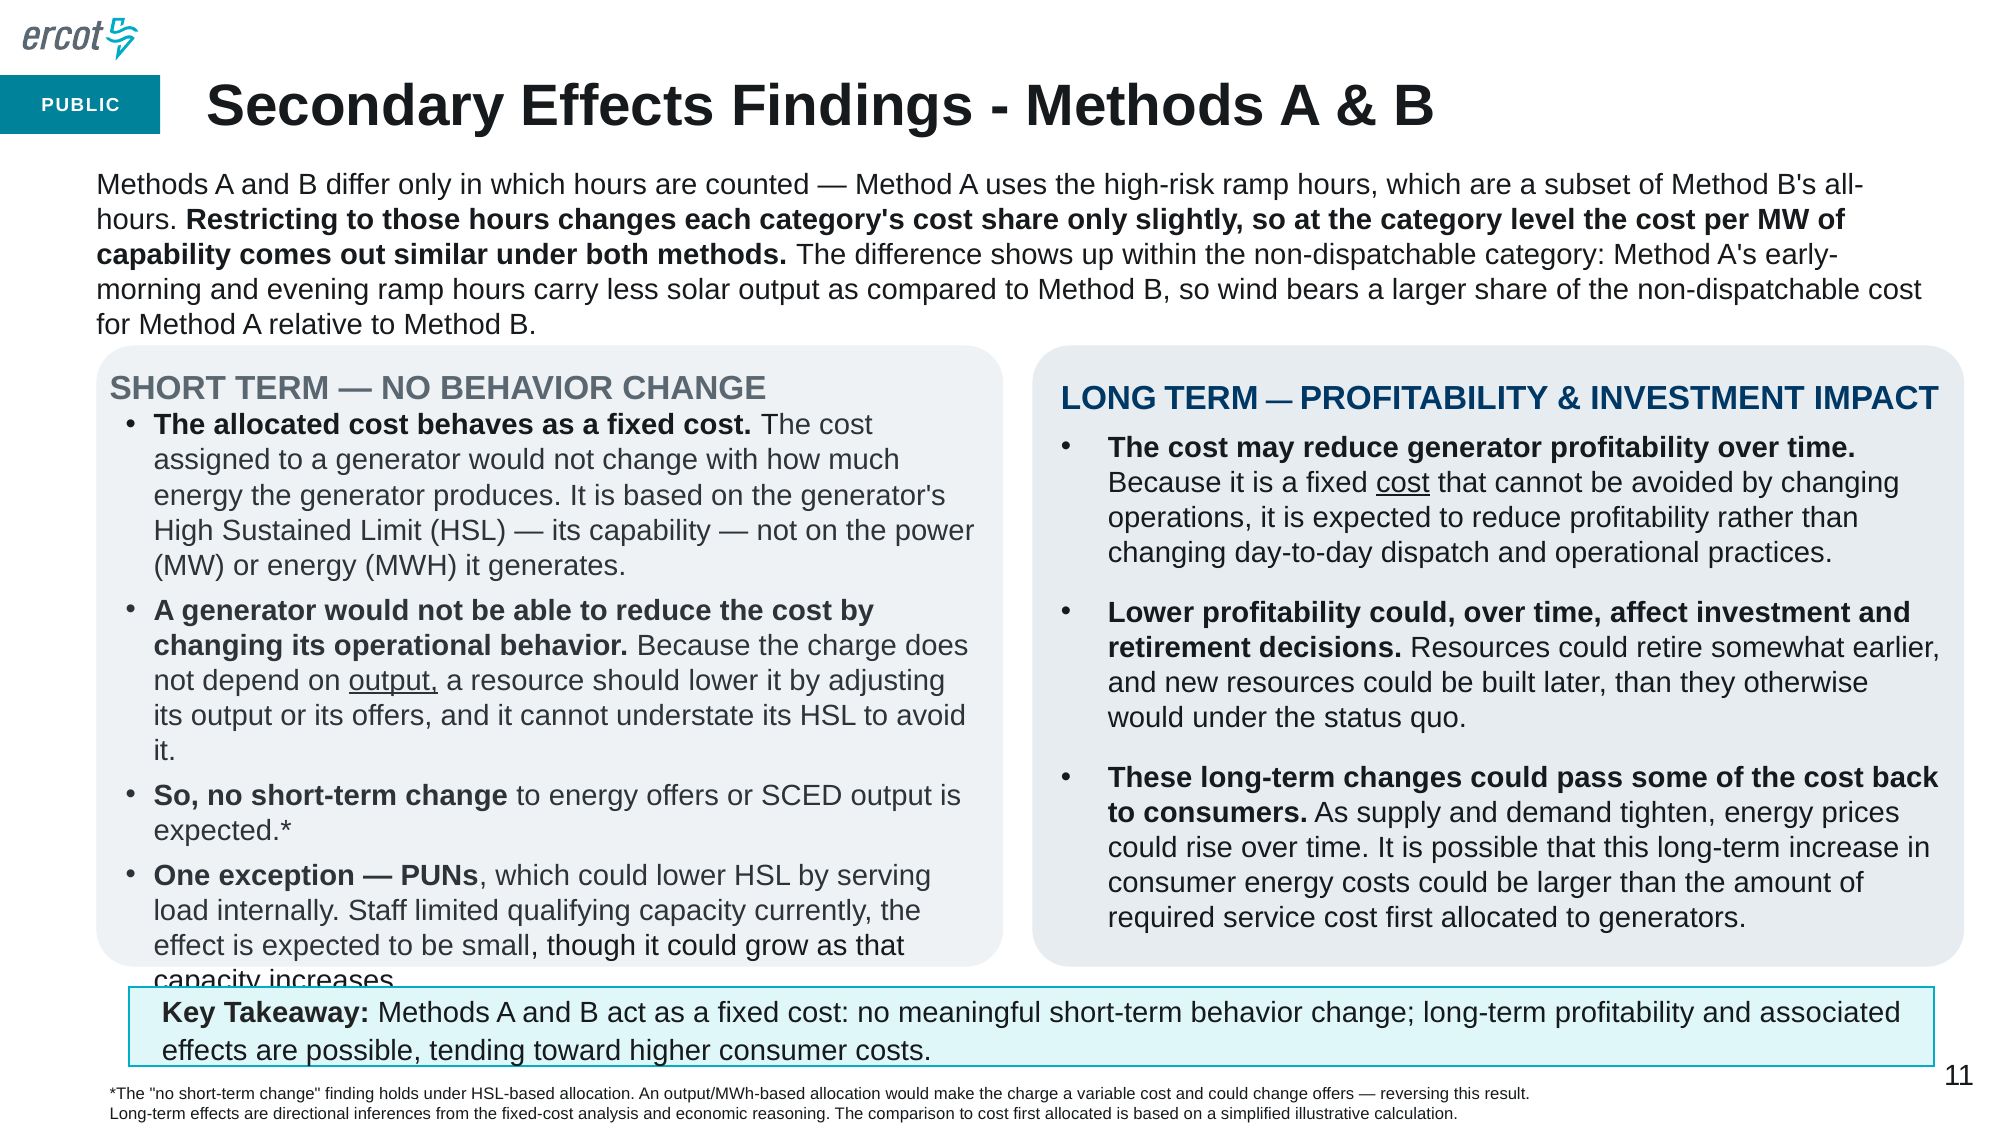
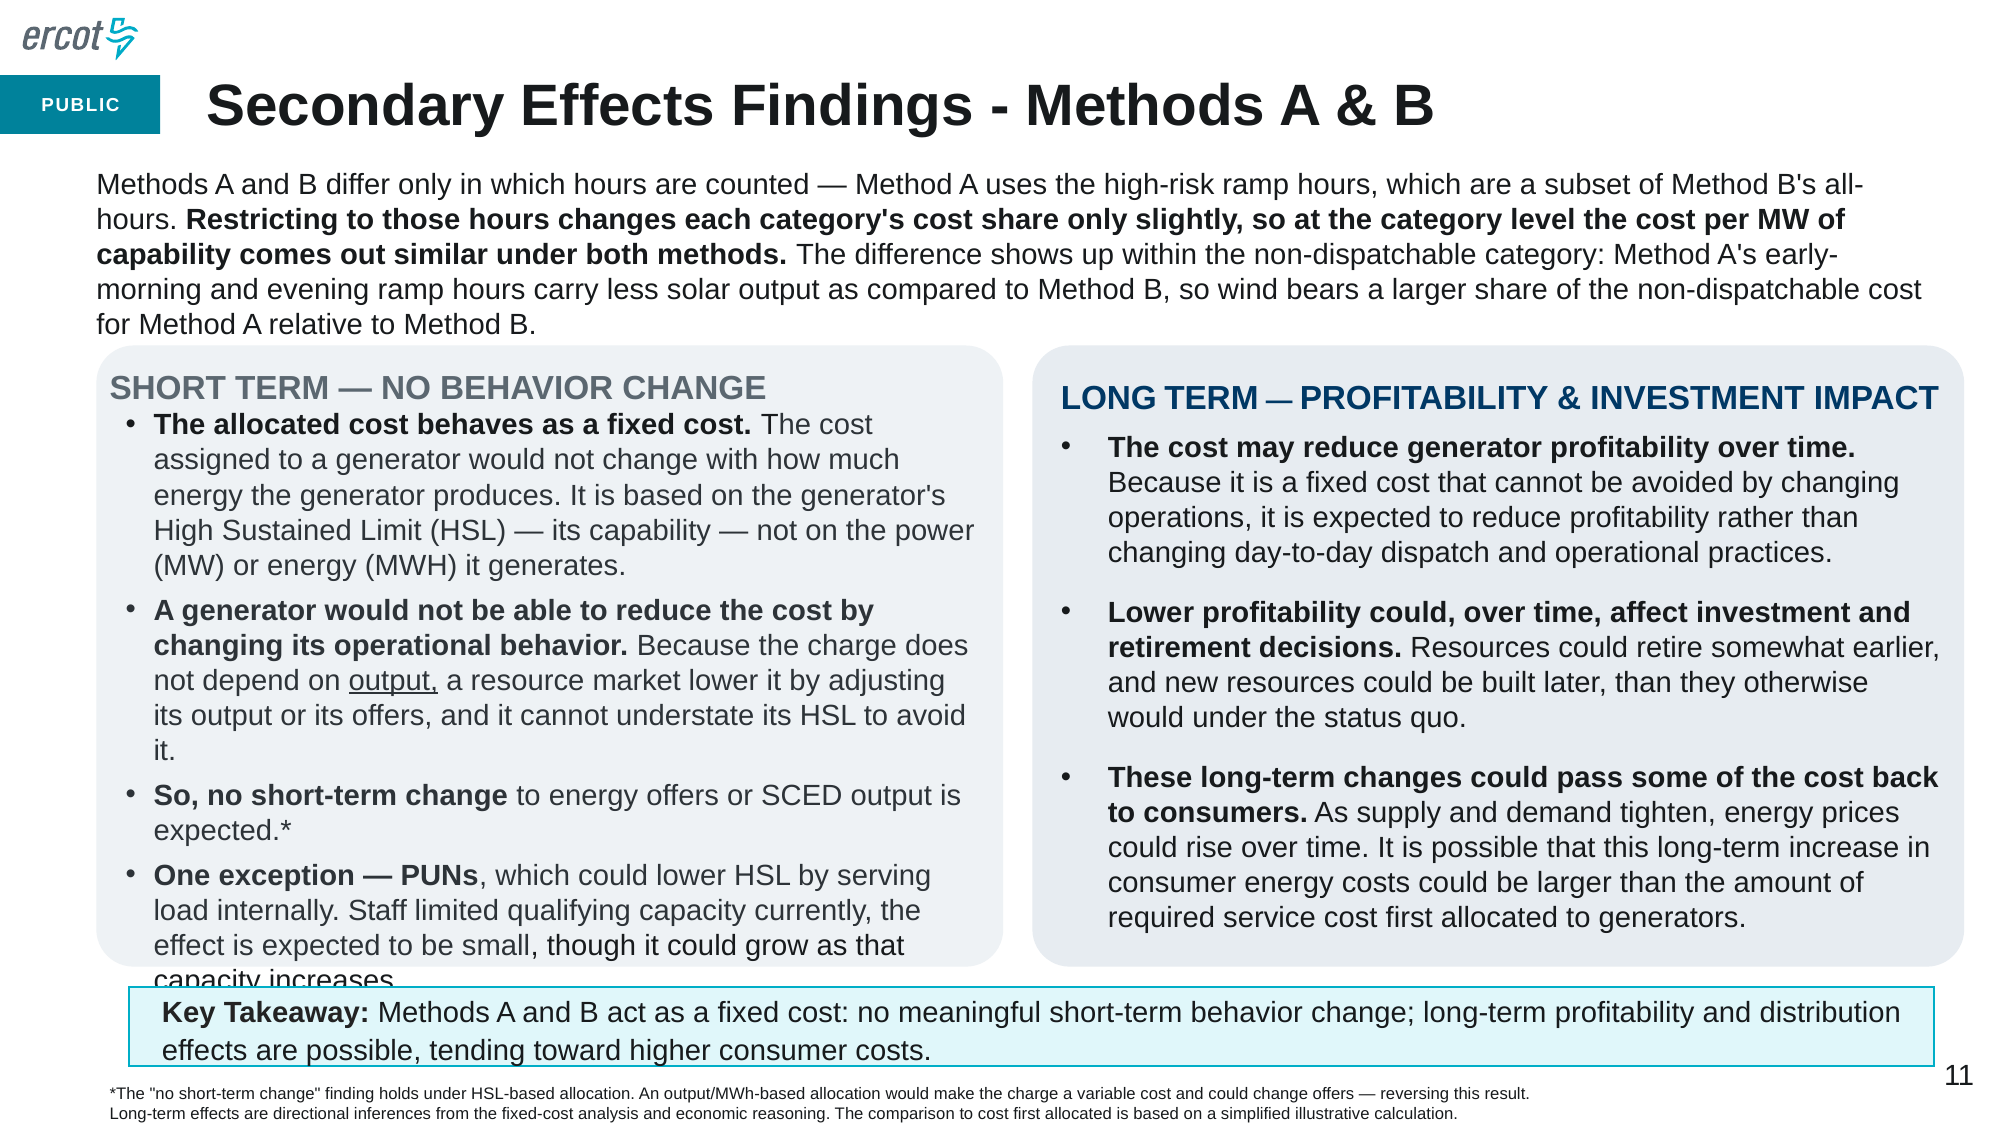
cost at (1403, 483) underline: present -> none
should: should -> market
associated: associated -> distribution
